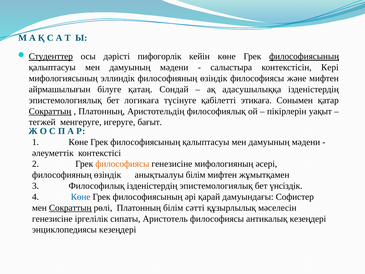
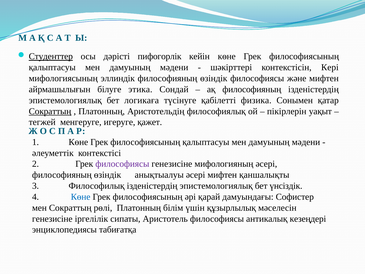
философиясының at (304, 56) underline: present -> none
салыстыра: салыстыра -> шәкірттері
қатаң: қатаң -> этика
ақ адасушылыққа: адасушылыққа -> философияның
этикаға: этикаға -> физика
бағыт: бағыт -> қажет
философиясы at (122, 164) colour: orange -> purple
анықтыалуы білім: білім -> әсері
жұмытқамен: жұмытқамен -> қаншалықты
Сократтың at (70, 208) underline: present -> none
сәтті: сәтті -> үшін
энциклопедиясы кезеңдері: кезеңдері -> табиғатқа
